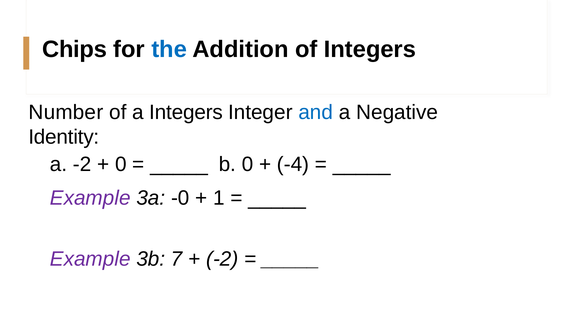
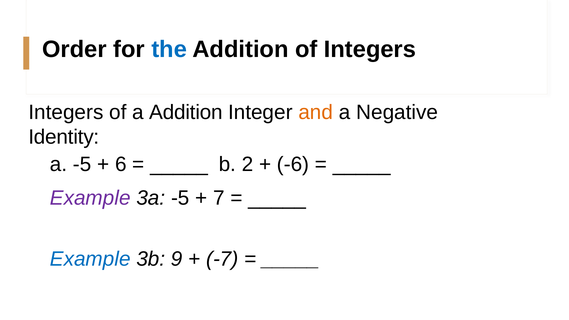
Chips: Chips -> Order
Number at (66, 112): Number -> Integers
a Integers: Integers -> Addition
and colour: blue -> orange
a -2: -2 -> -5
0 at (121, 164): 0 -> 6
b 0: 0 -> 2
-4: -4 -> -6
3a -0: -0 -> -5
1: 1 -> 7
Example at (90, 259) colour: purple -> blue
7: 7 -> 9
-2 at (222, 259): -2 -> -7
